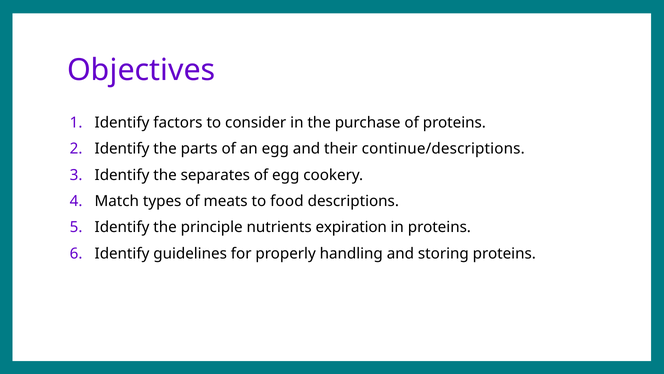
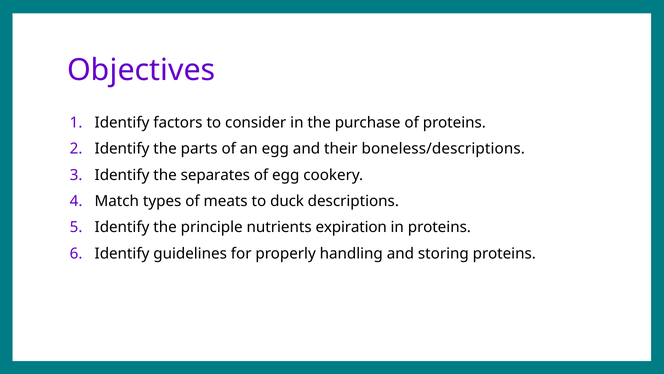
continue/descriptions: continue/descriptions -> boneless/descriptions
food: food -> duck
